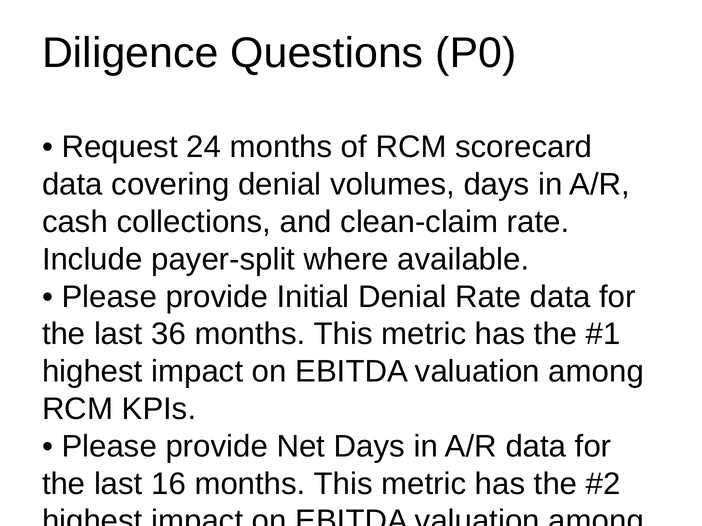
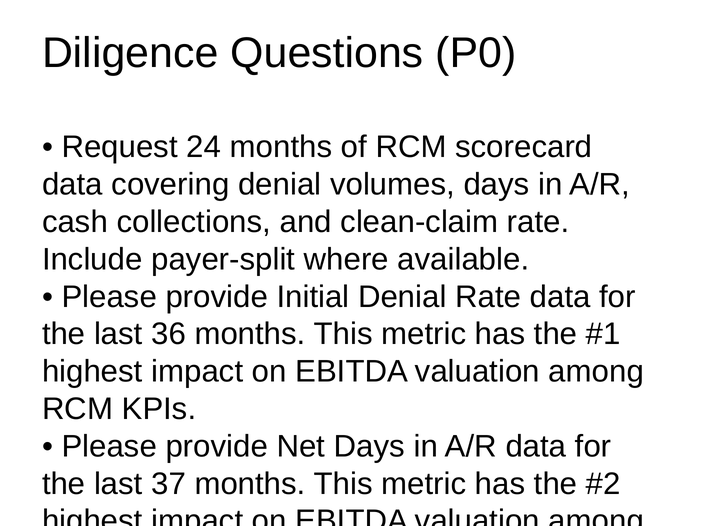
16: 16 -> 37
